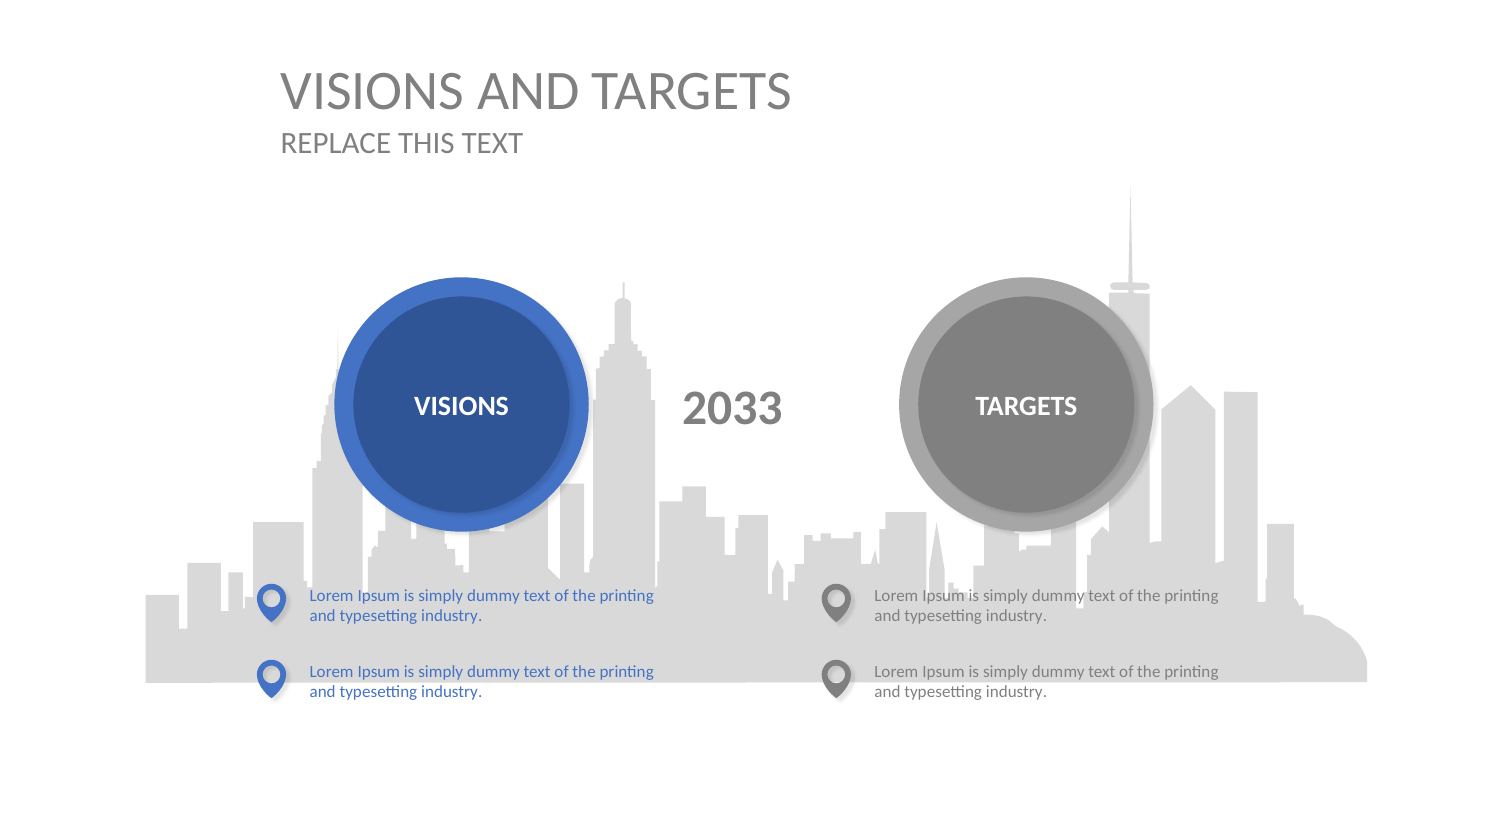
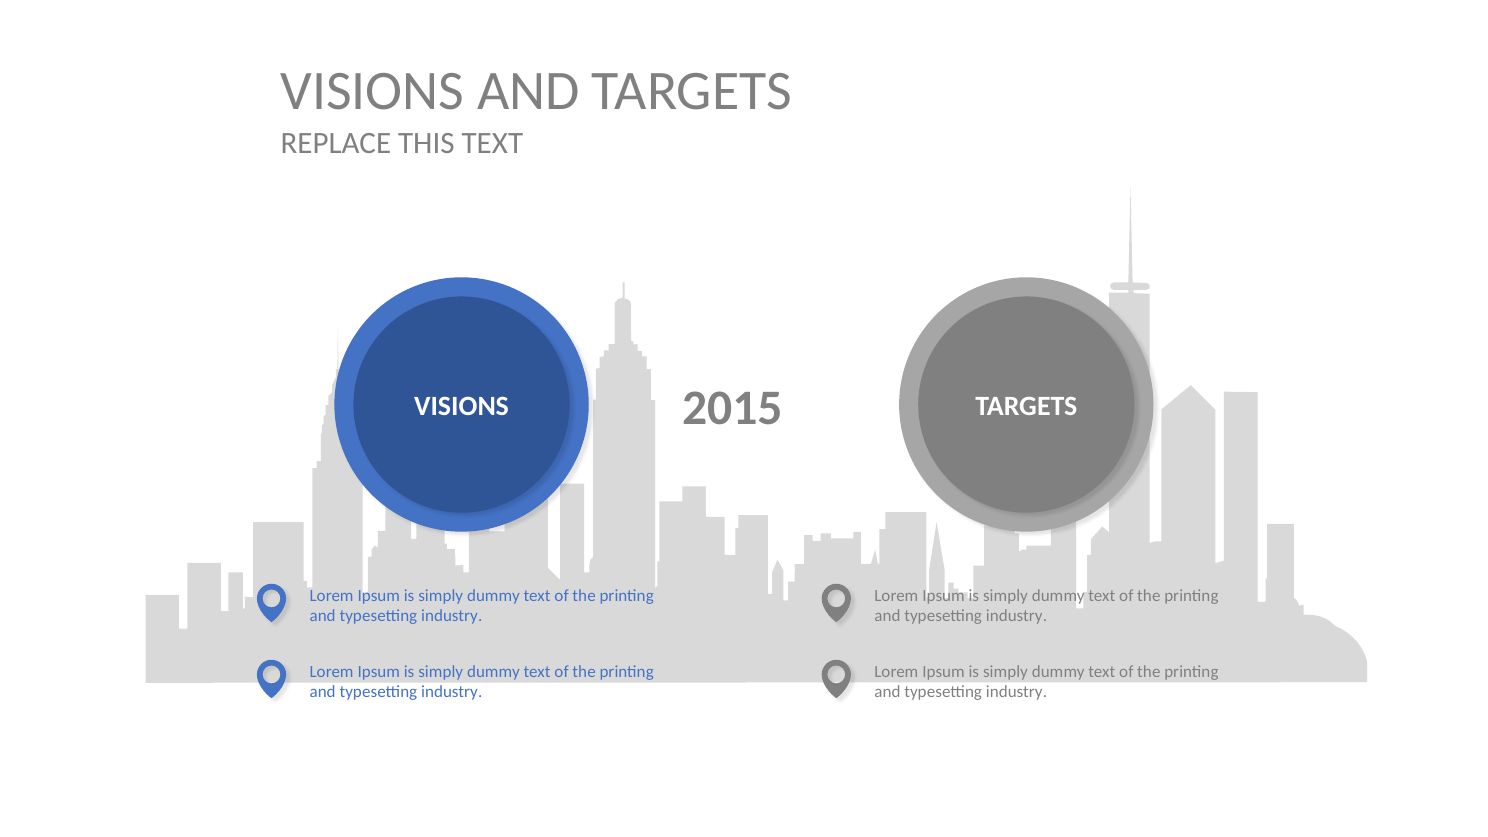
2033: 2033 -> 2015
